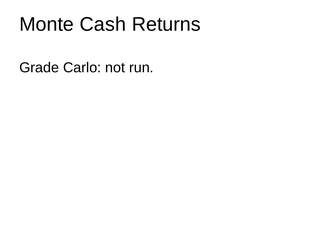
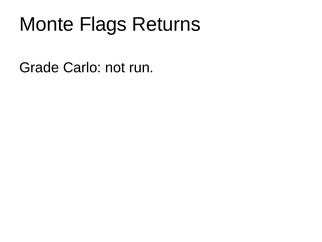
Cash: Cash -> Flags
